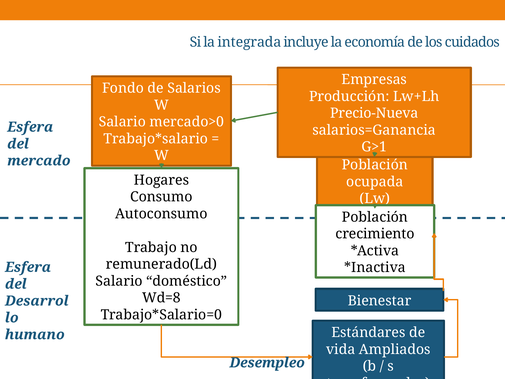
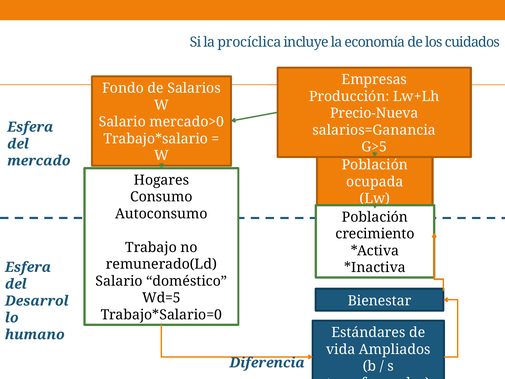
integrada: integrada -> procíclica
G>1: G>1 -> G>5
Wd=8: Wd=8 -> Wd=5
Desempleo: Desempleo -> Diferencia
